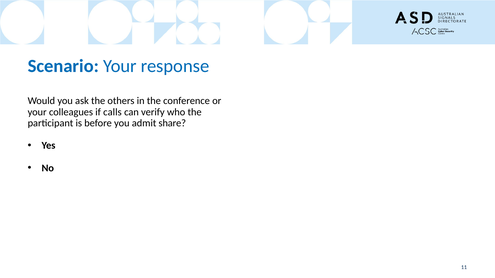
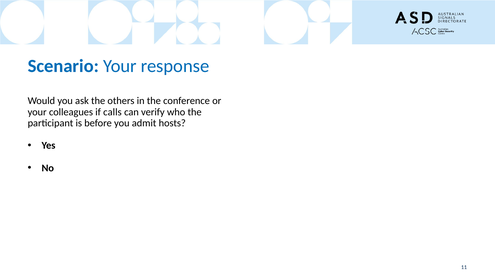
share: share -> hosts
